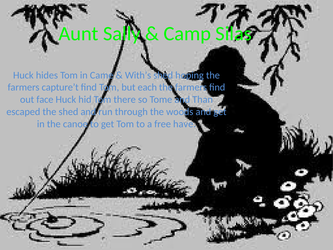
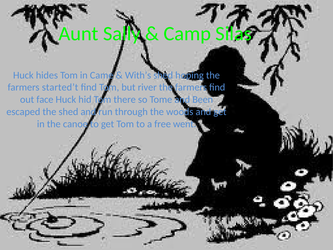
capture’t: capture’t -> started’t
each: each -> river
Than: Than -> Been
have: have -> went
